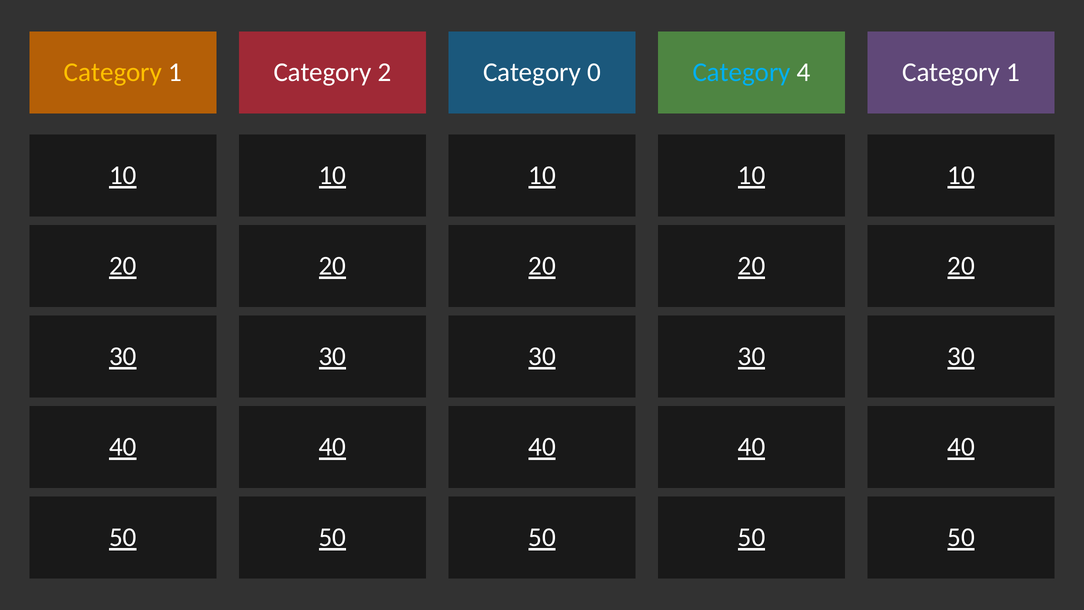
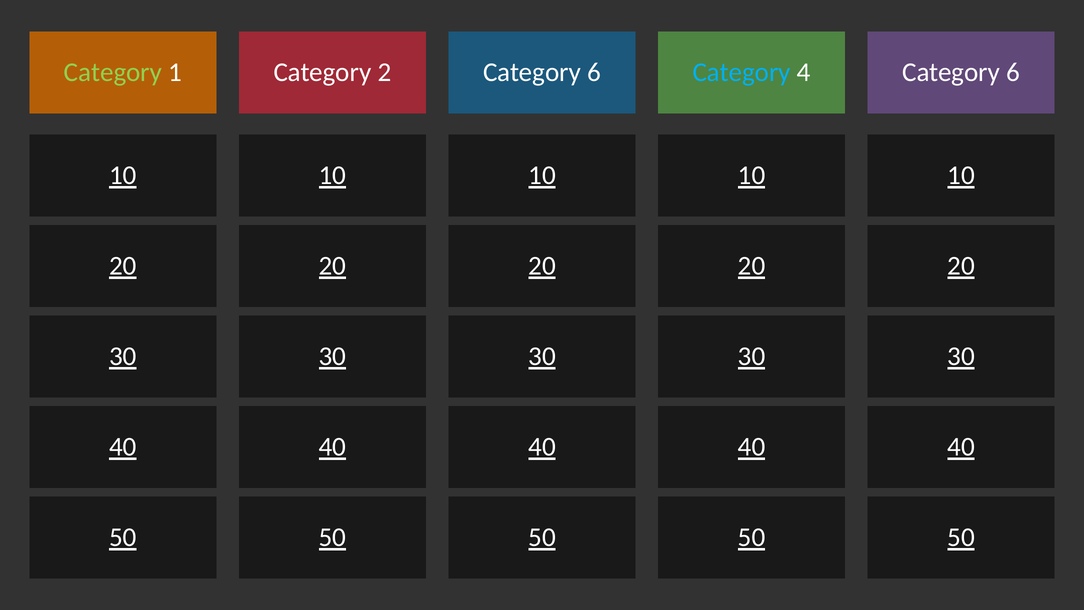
Category at (113, 72) colour: yellow -> light green
0 at (594, 72): 0 -> 6
1 at (1013, 72): 1 -> 6
